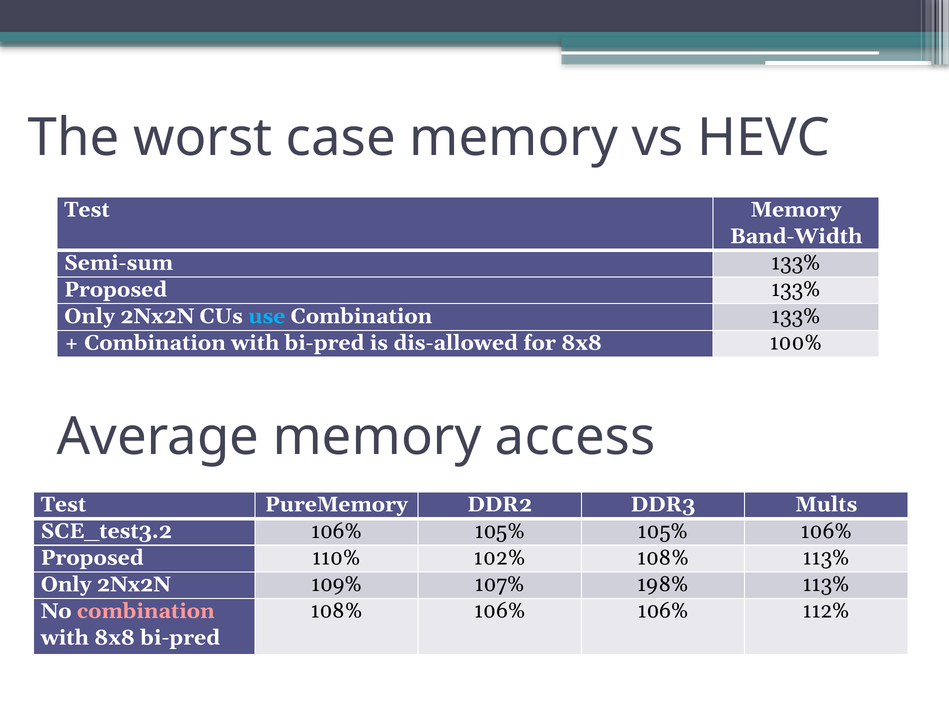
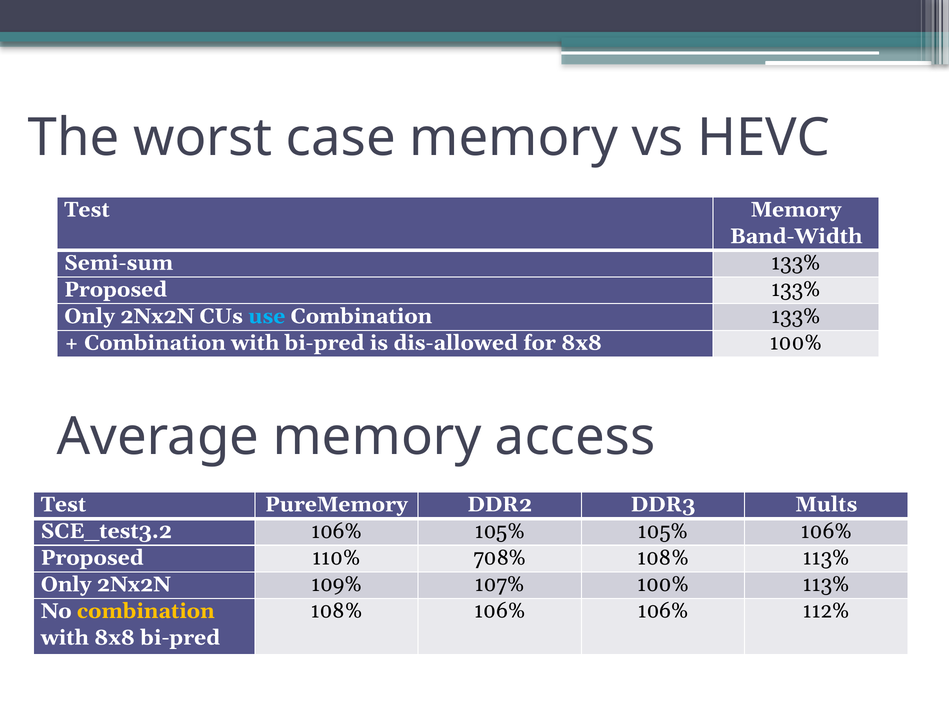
102%: 102% -> 708%
107% 198%: 198% -> 100%
combination at (146, 611) colour: pink -> yellow
